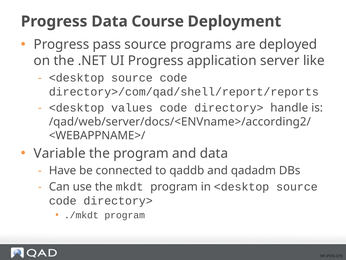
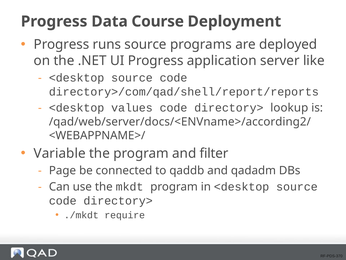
pass: pass -> runs
handle: handle -> lookup
and data: data -> filter
Have: Have -> Page
./mkdt program: program -> require
